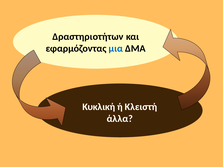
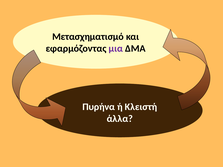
Δραστηριοτήτων: Δραστηριοτήτων -> Μετασχηματισμό
μια colour: blue -> purple
Κυκλική: Κυκλική -> Πυρήνα
